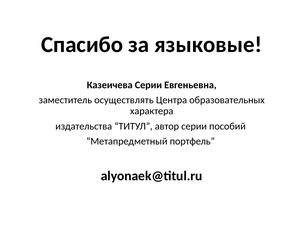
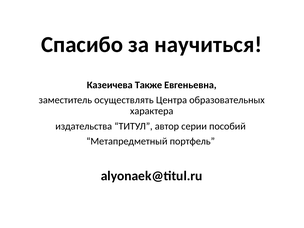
языковые: языковые -> научиться
Казеичева Серии: Серии -> Также
